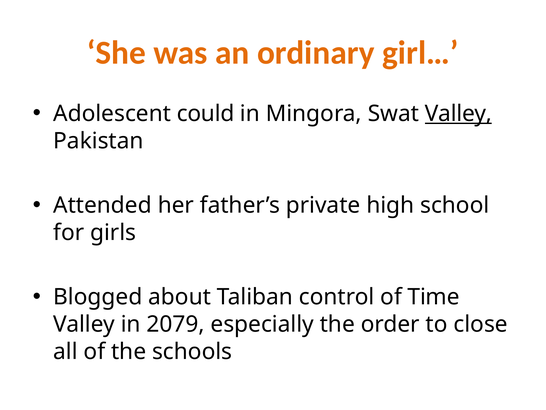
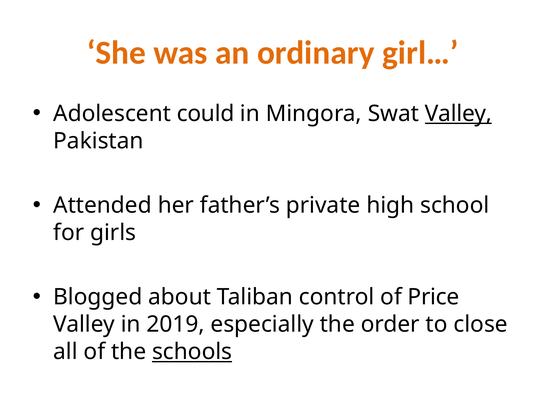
Time: Time -> Price
2079: 2079 -> 2019
schools underline: none -> present
